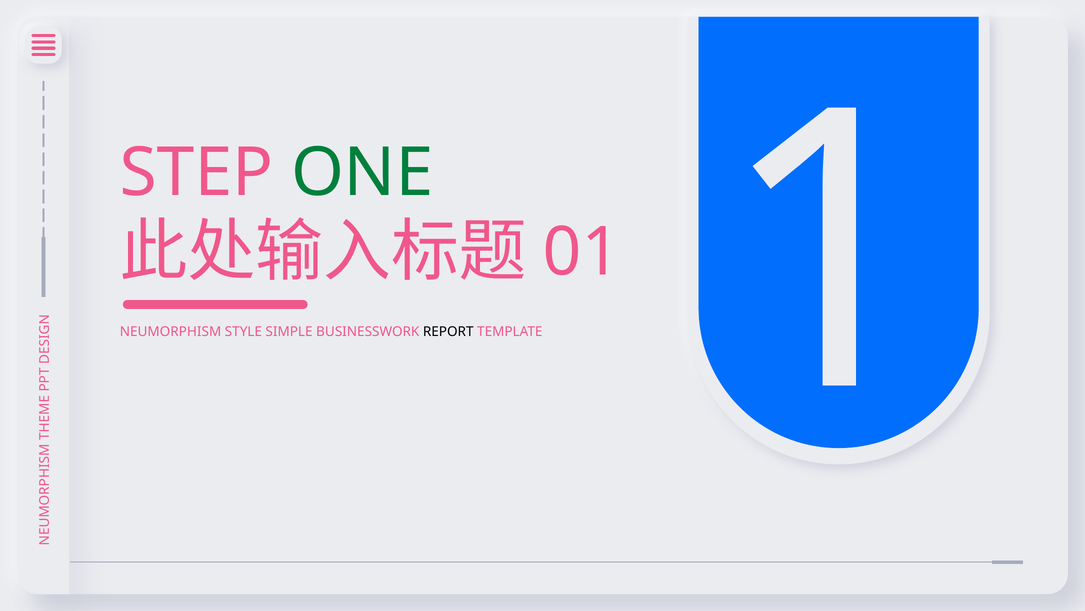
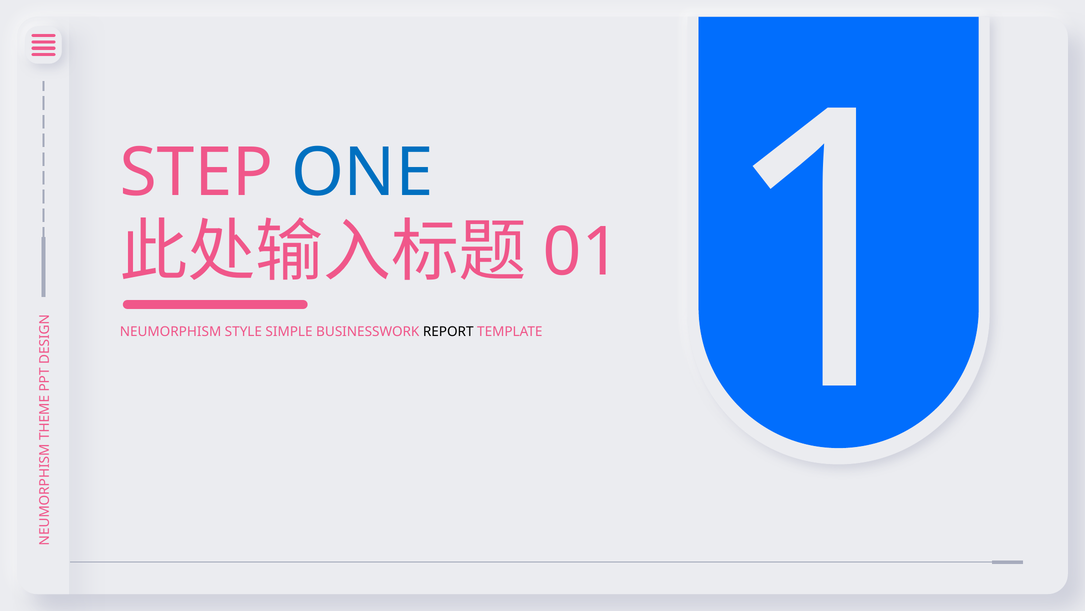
ONE colour: green -> blue
